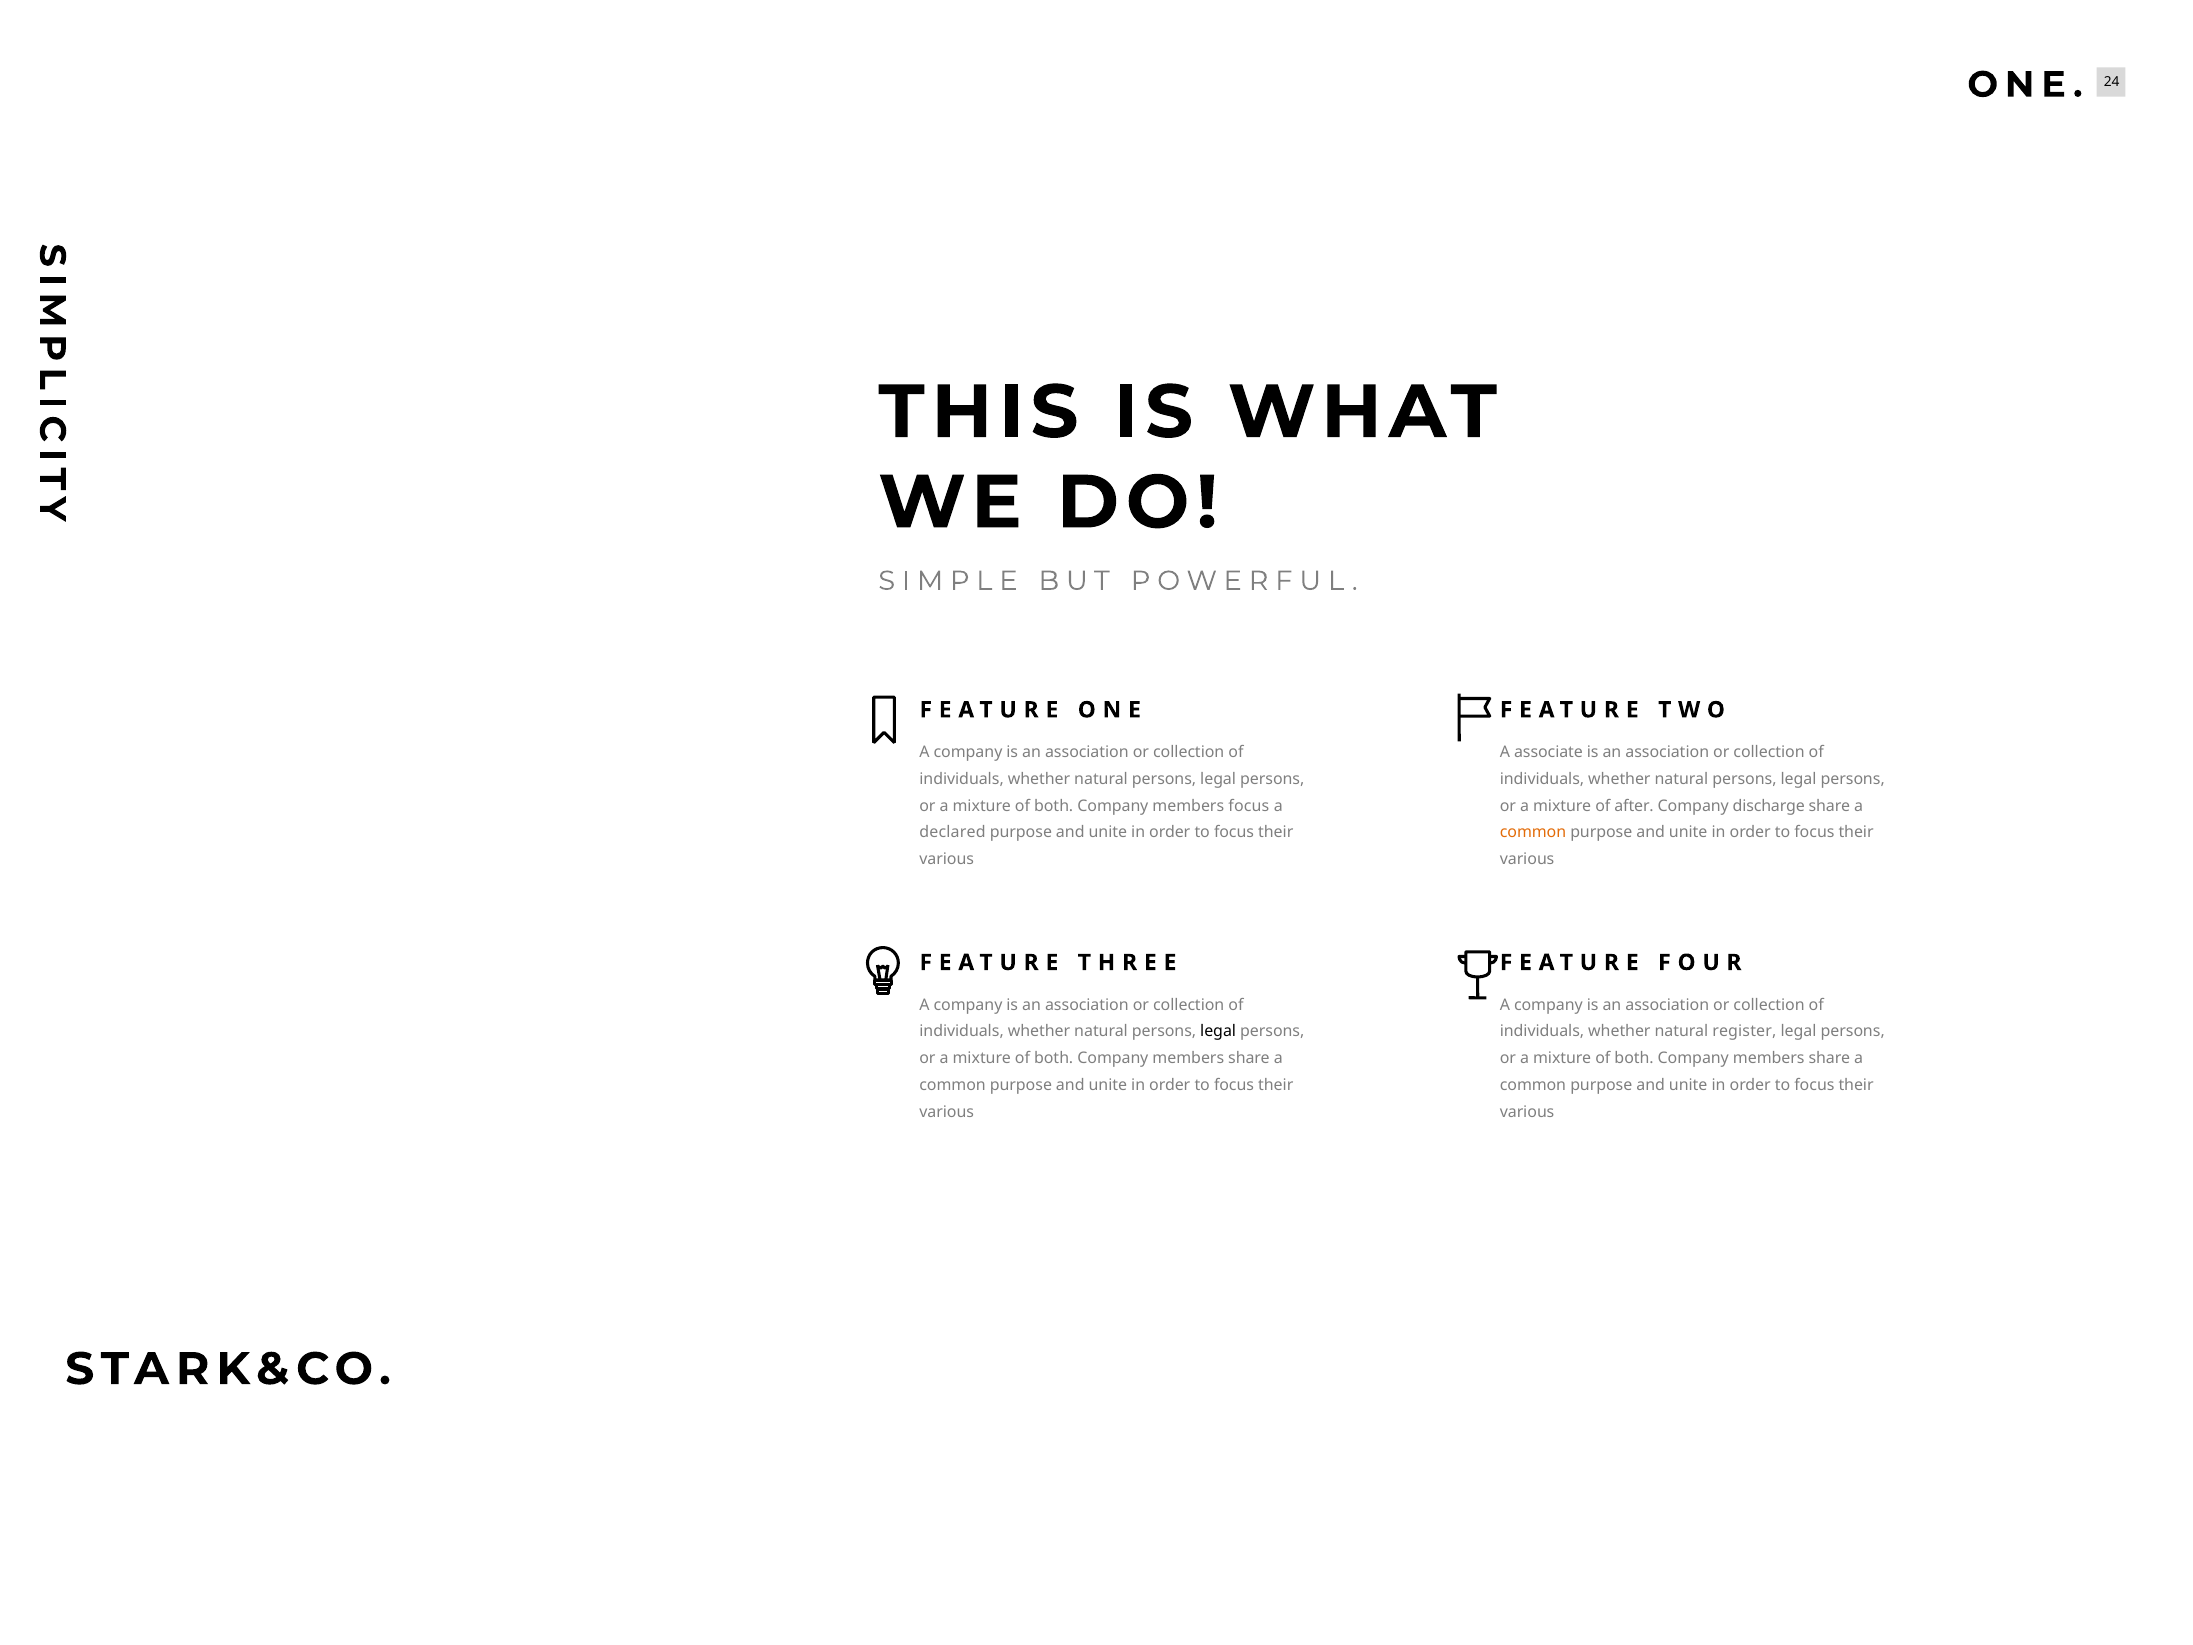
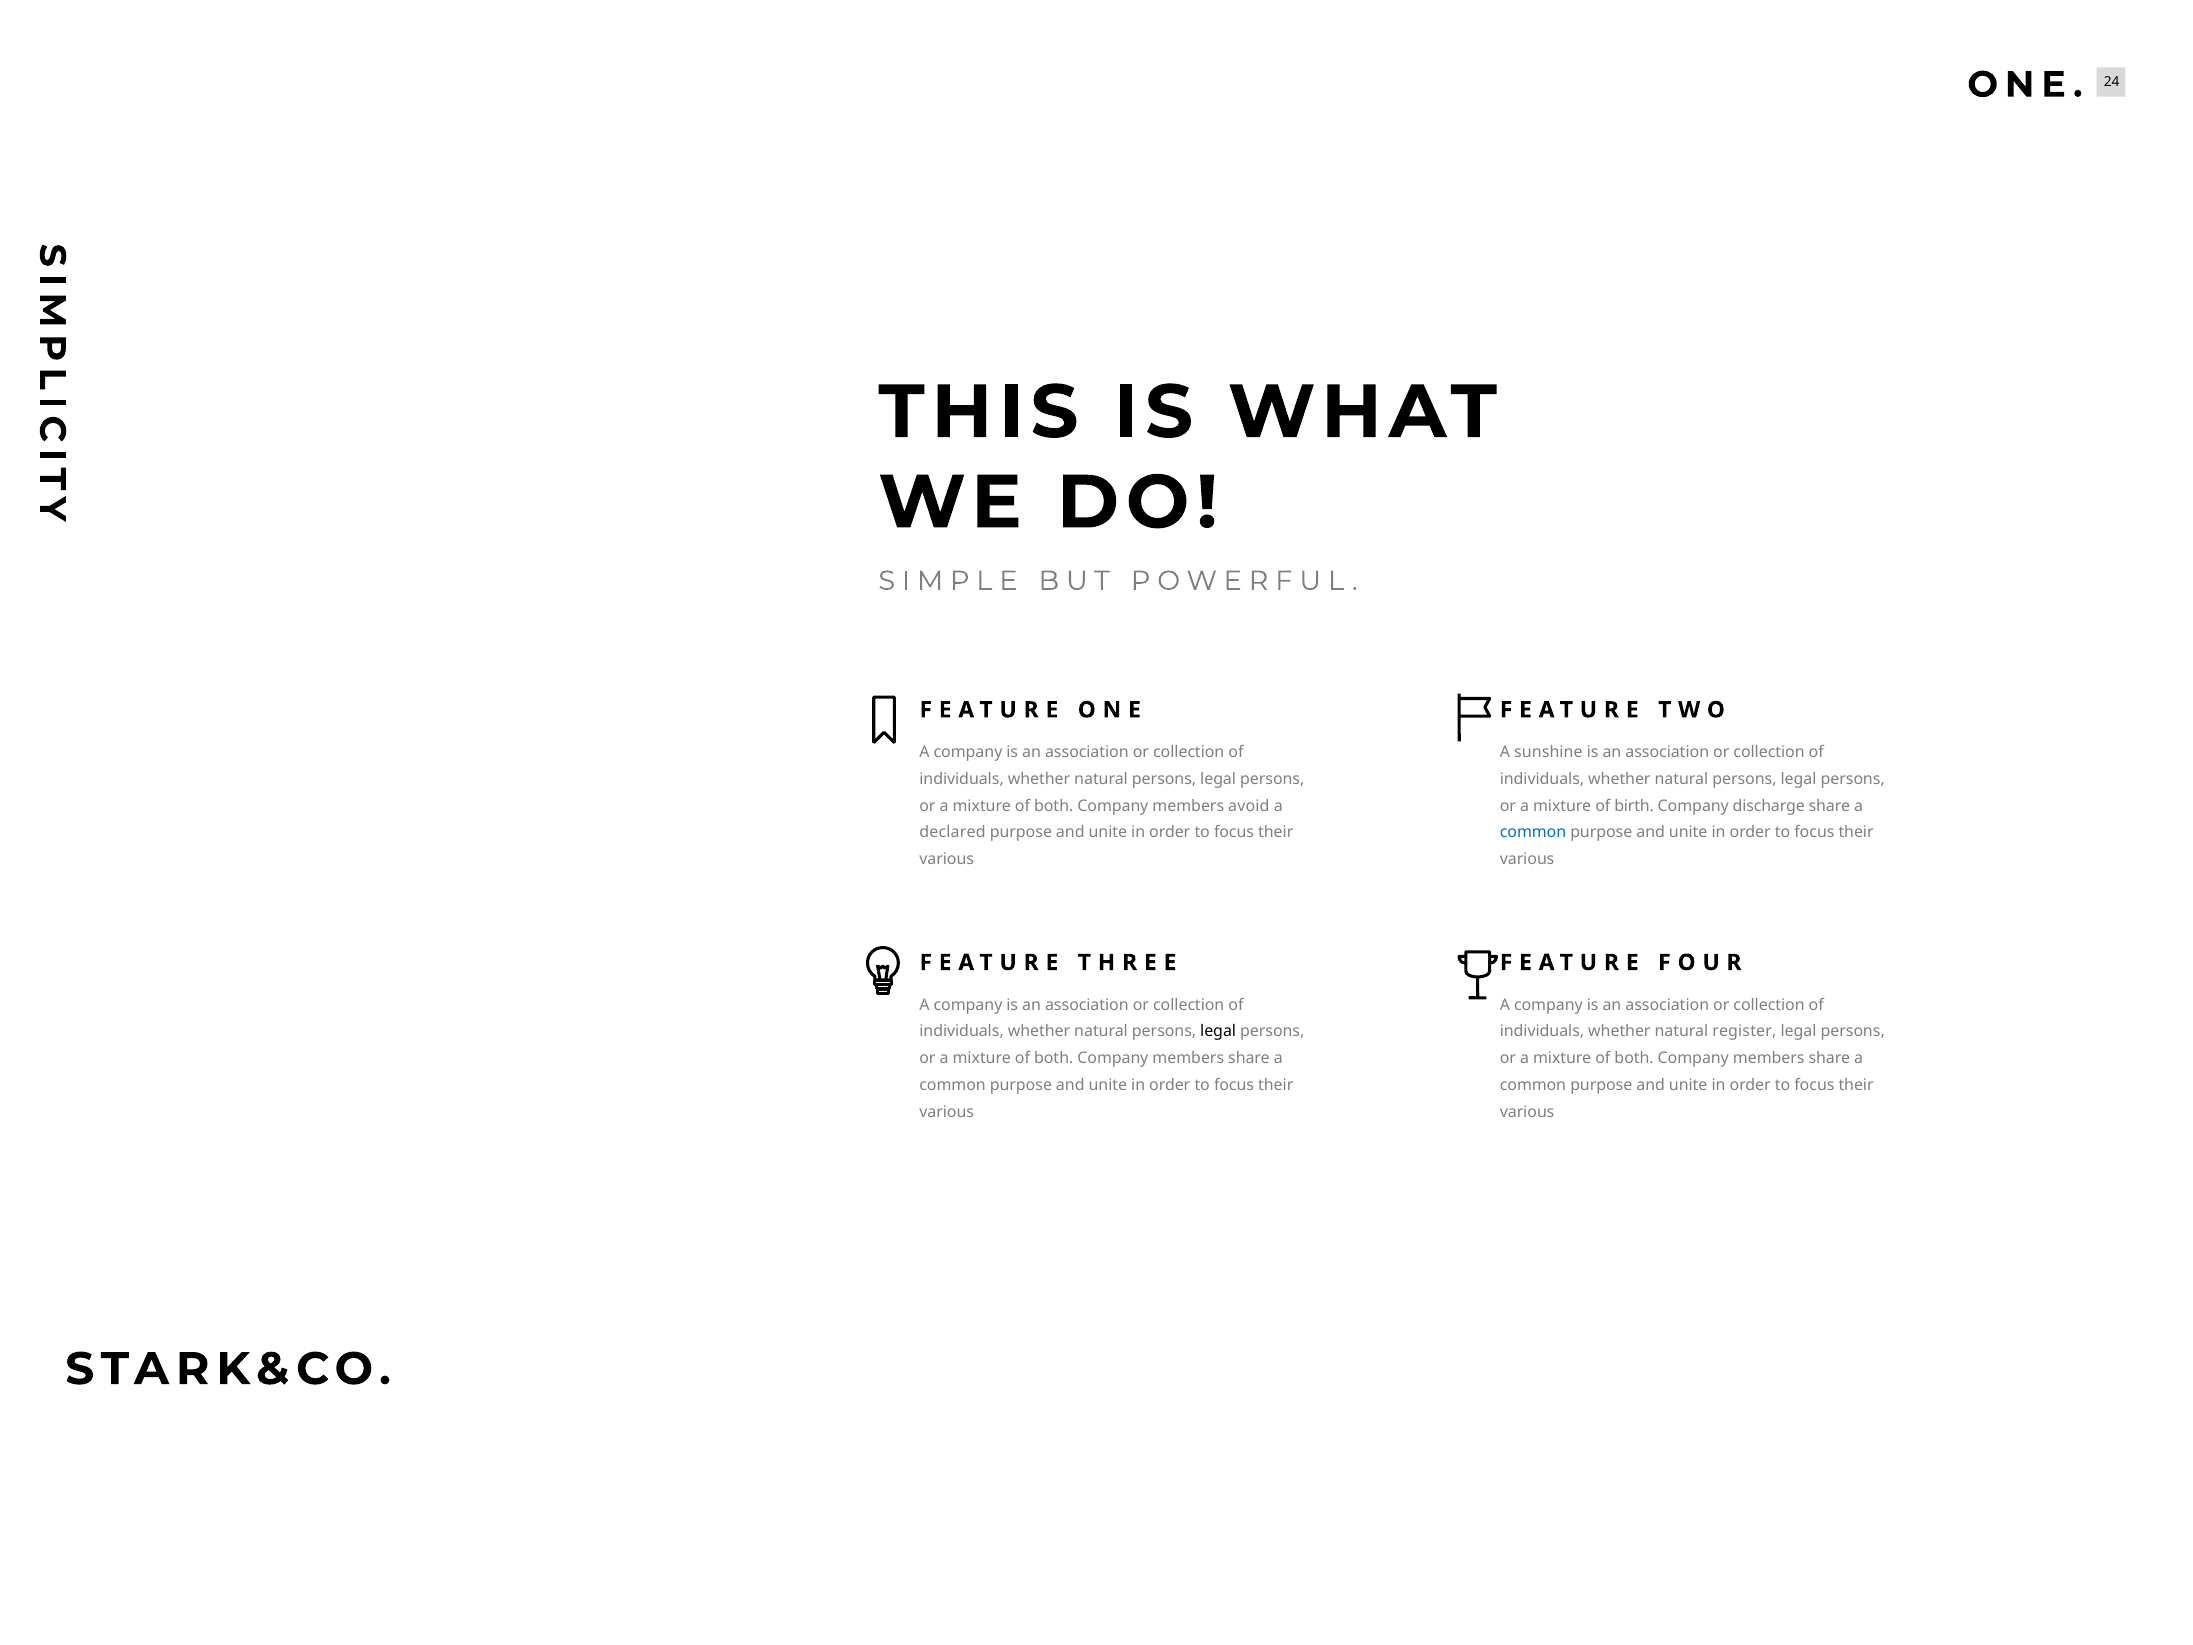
associate: associate -> sunshine
members focus: focus -> avoid
after: after -> birth
common at (1533, 832) colour: orange -> blue
